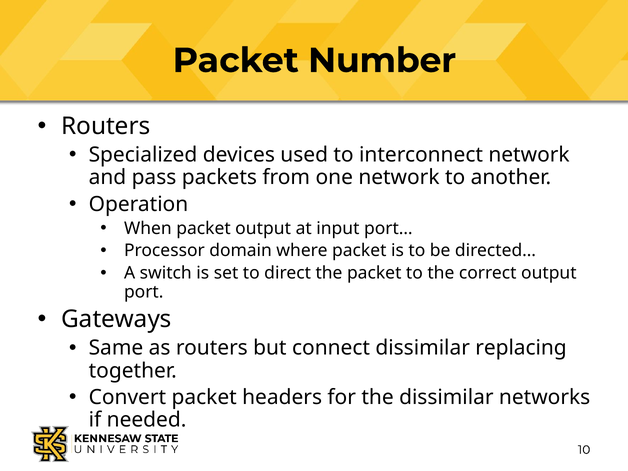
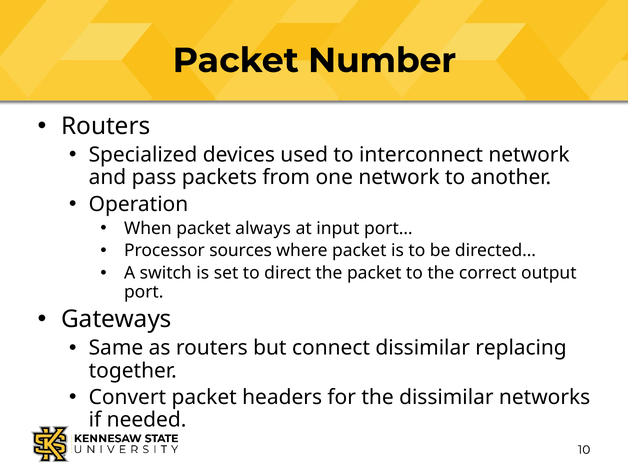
packet output: output -> always
domain: domain -> sources
